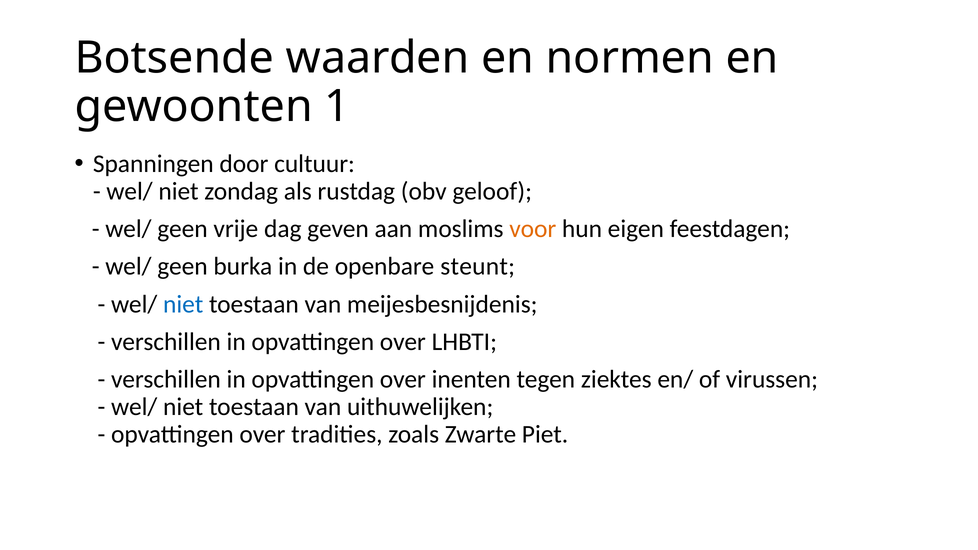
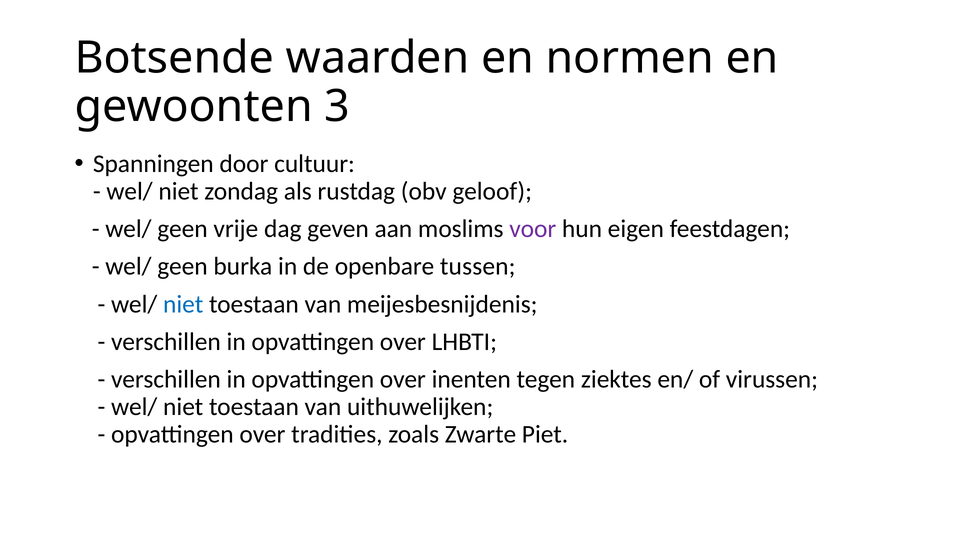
1: 1 -> 3
voor colour: orange -> purple
steunt: steunt -> tussen
